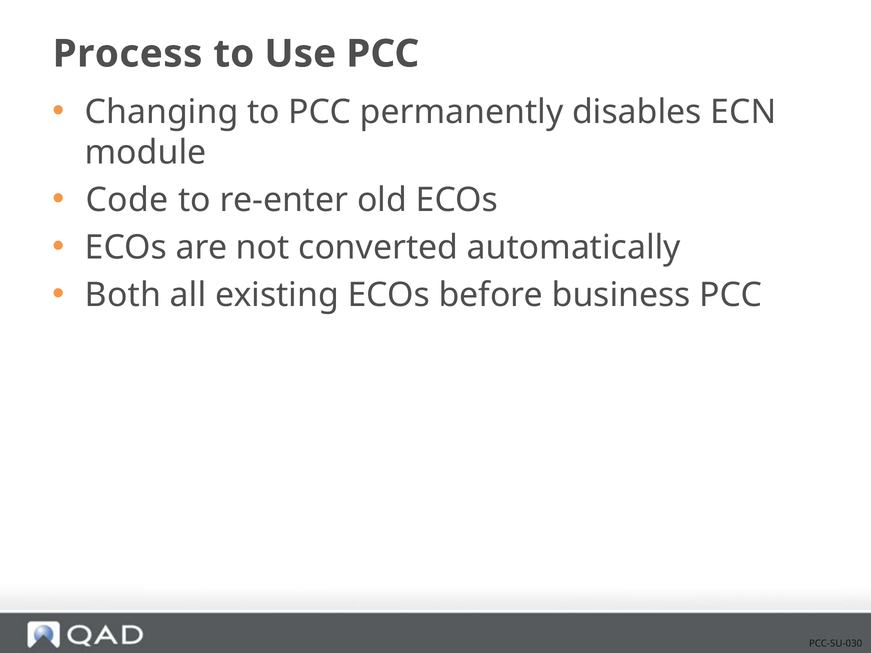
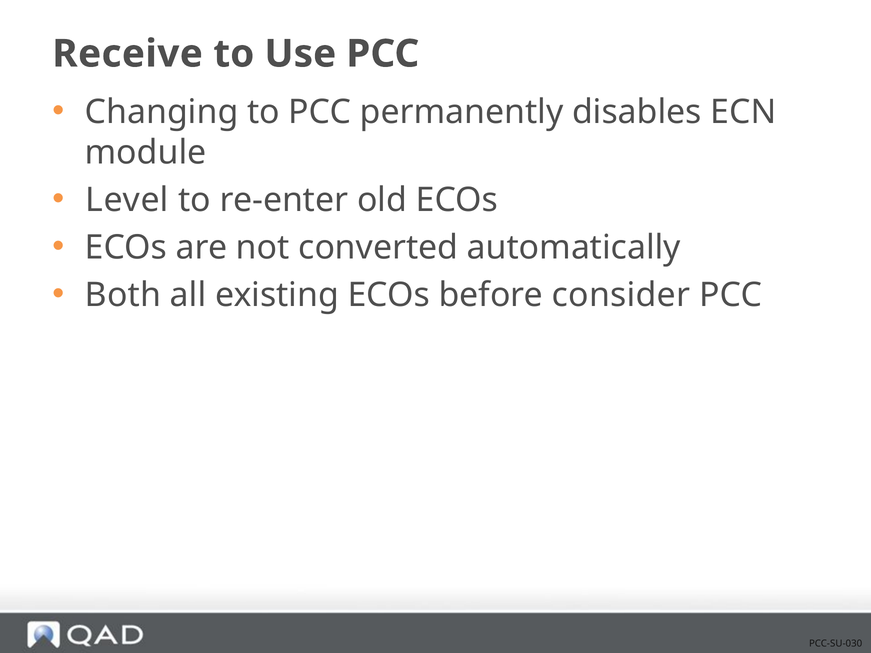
Process: Process -> Receive
Code: Code -> Level
business: business -> consider
